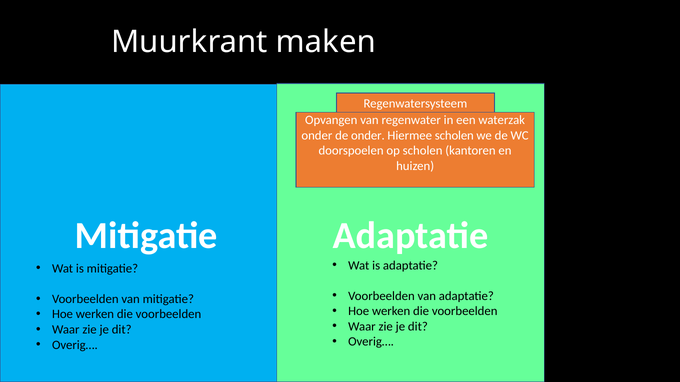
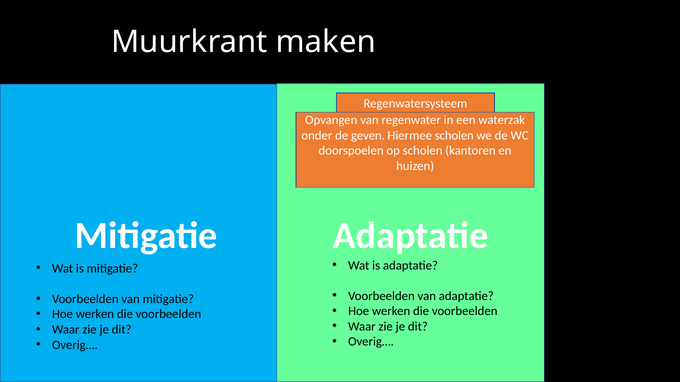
de onder: onder -> geven
